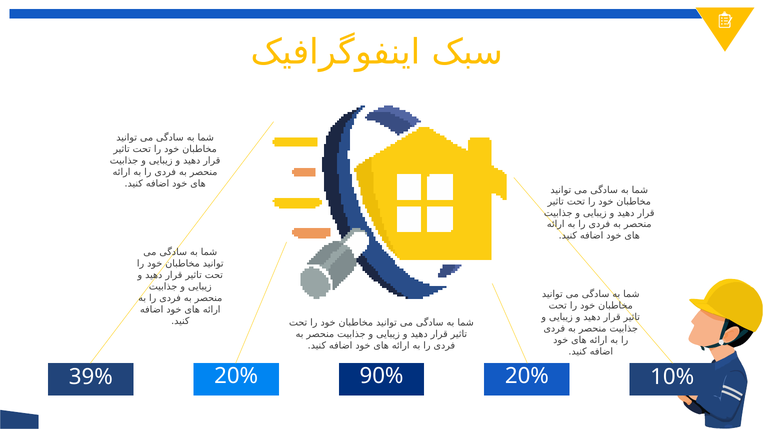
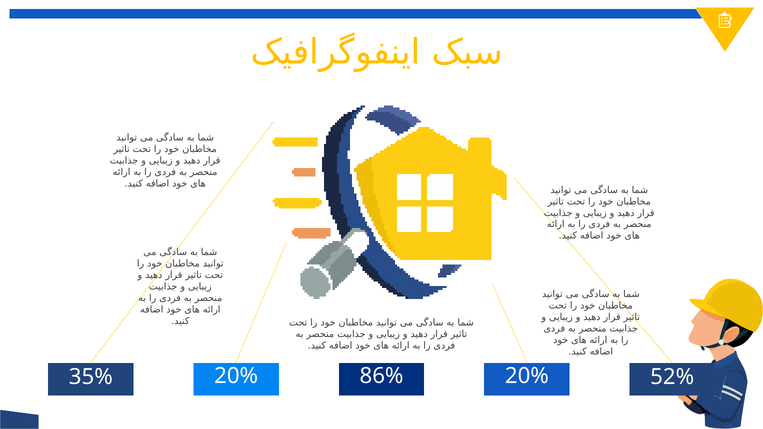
39%: 39% -> 35%
90%: 90% -> 86%
10%: 10% -> 52%
